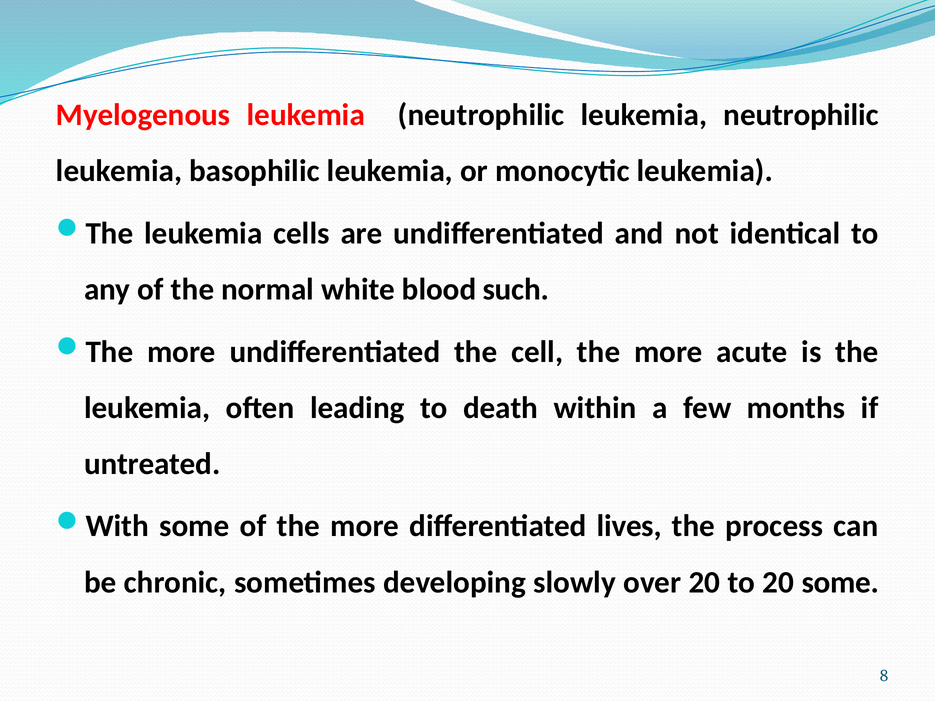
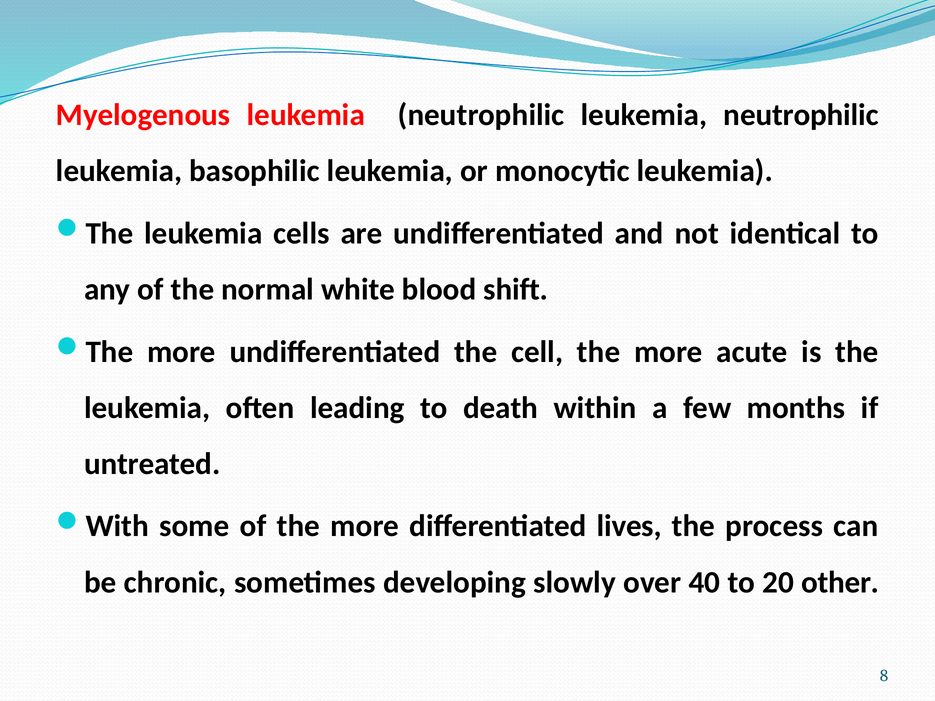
such: such -> shift
over 20: 20 -> 40
20 some: some -> other
